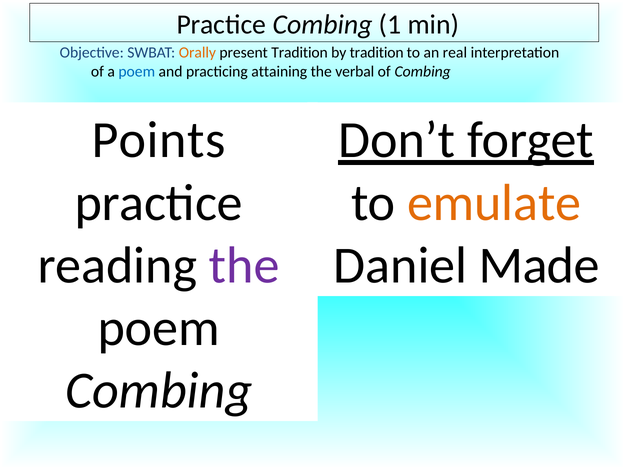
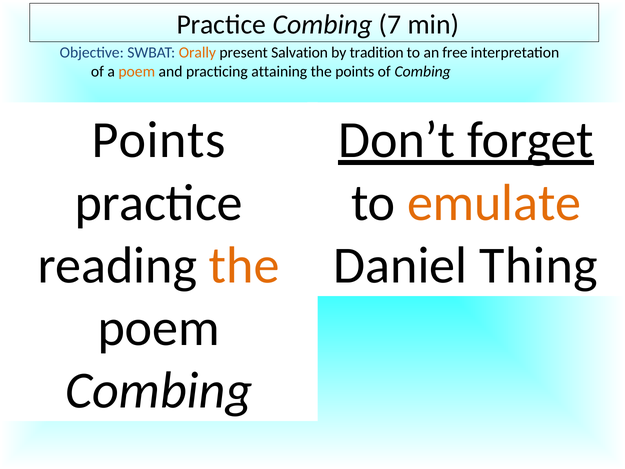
1: 1 -> 7
present Tradition: Tradition -> Salvation
real: real -> free
poem at (137, 71) colour: blue -> orange
the verbal: verbal -> points
the at (244, 265) colour: purple -> orange
Made: Made -> Thing
